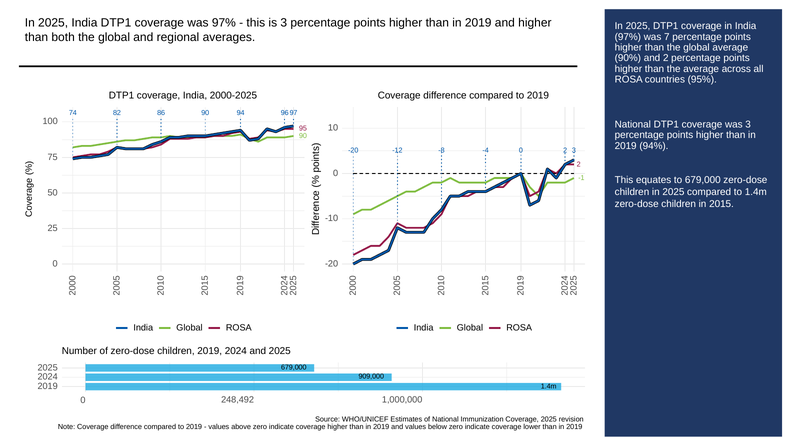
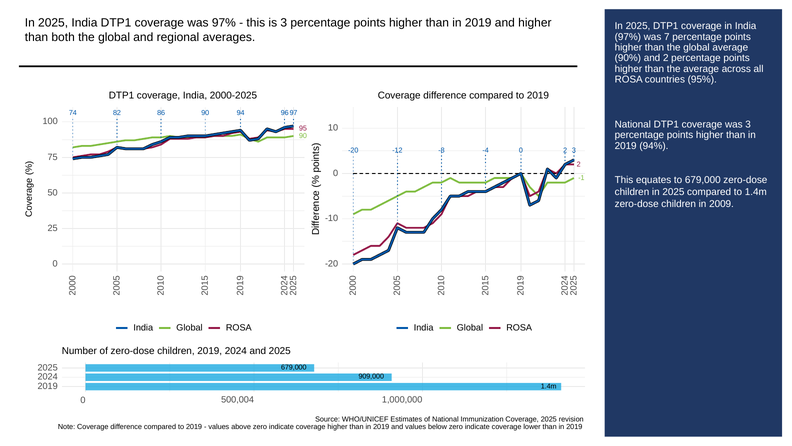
2015: 2015 -> 2009
248,492: 248,492 -> 500,004
